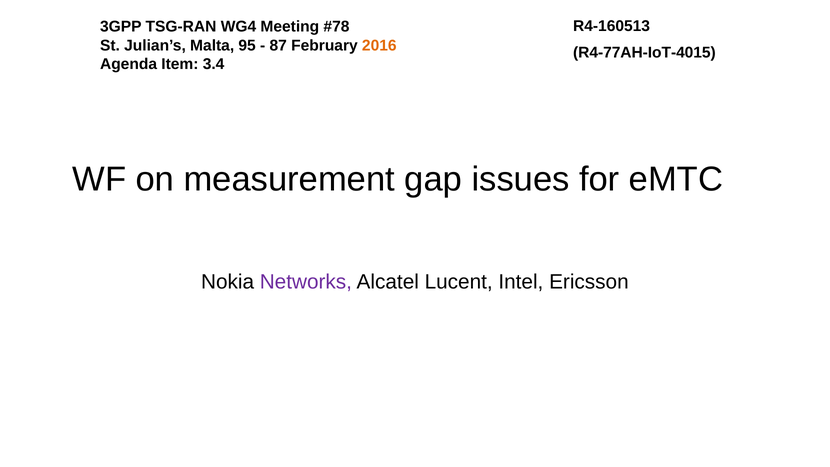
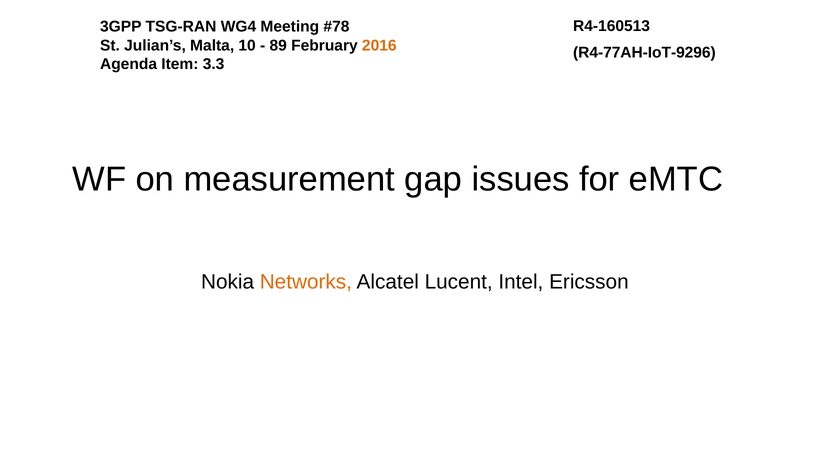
95: 95 -> 10
87: 87 -> 89
R4-77AH-IoT-4015: R4-77AH-IoT-4015 -> R4-77AH-IoT-9296
3.4: 3.4 -> 3.3
Networks colour: purple -> orange
